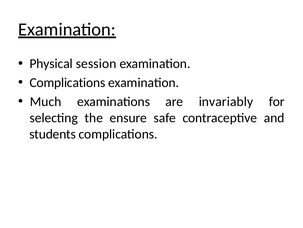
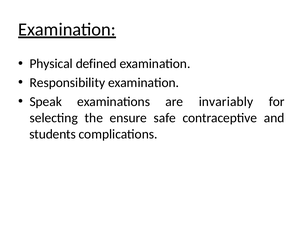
session: session -> defined
Complications at (67, 82): Complications -> Responsibility
Much: Much -> Speak
